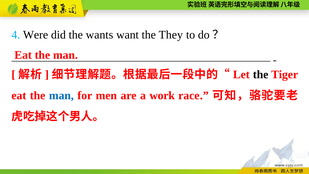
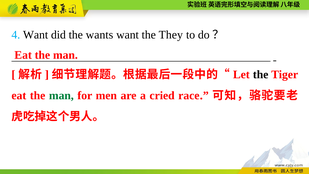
4 Were: Were -> Want
man at (61, 95) colour: blue -> green
work: work -> cried
